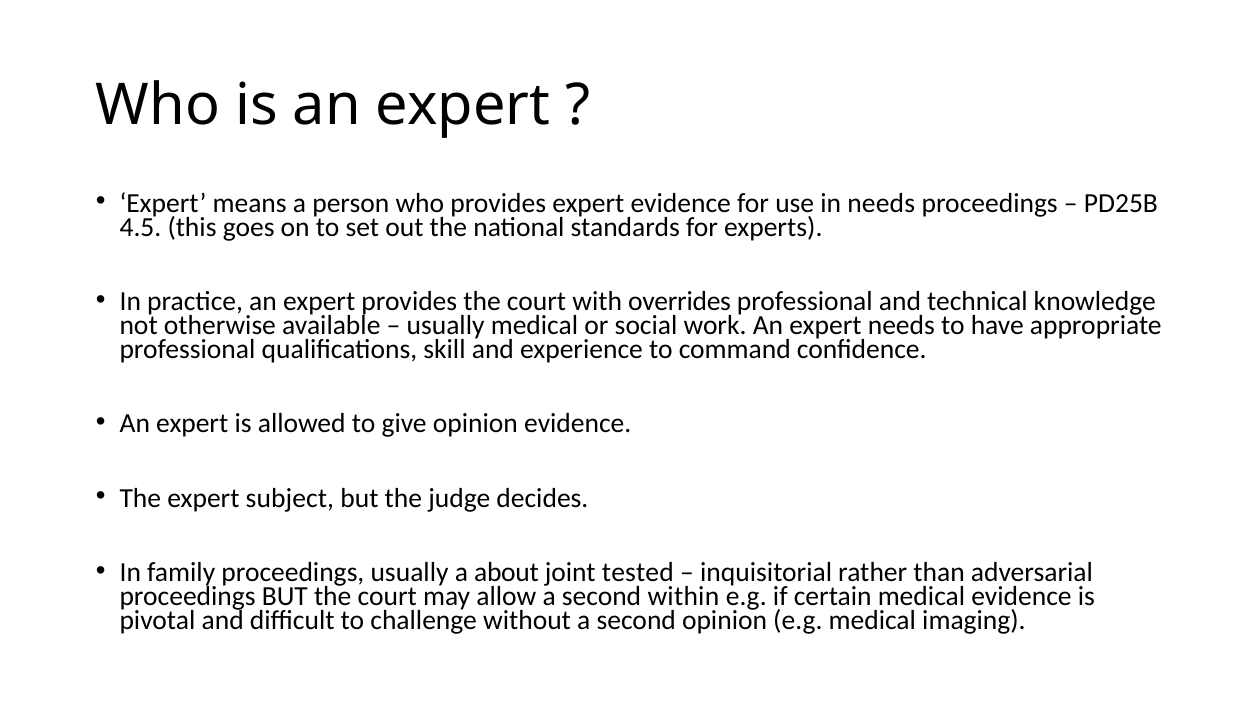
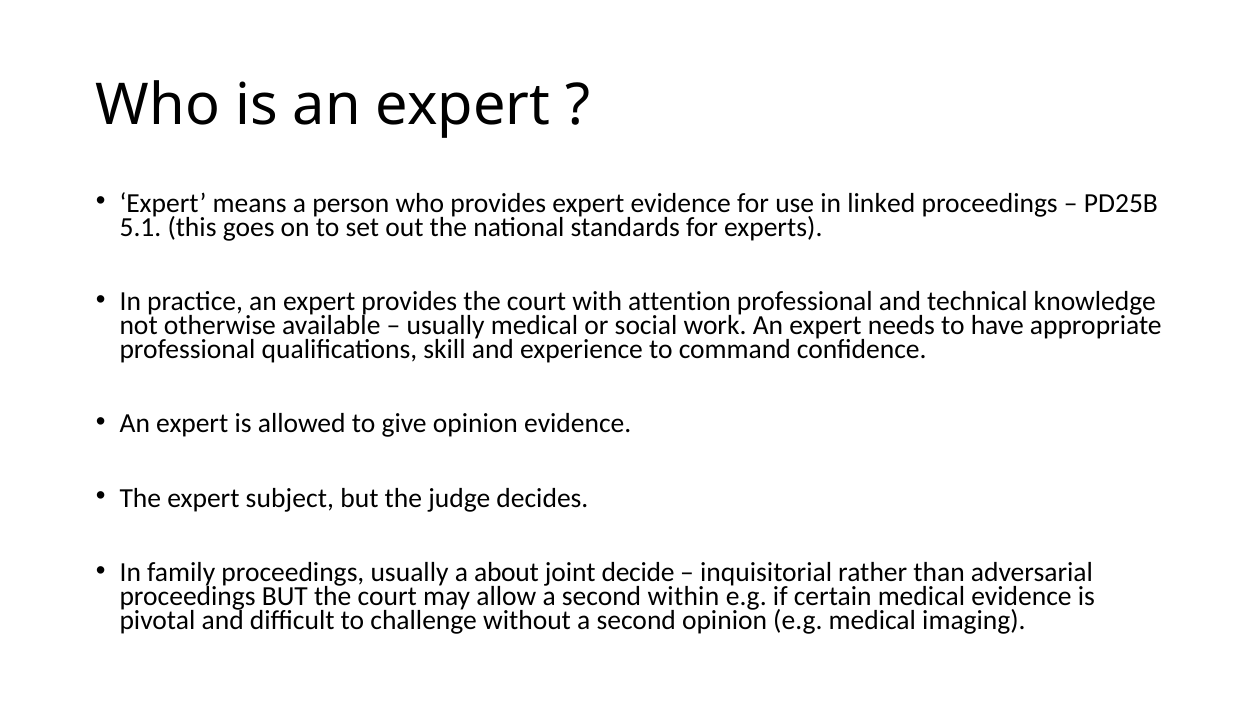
in needs: needs -> linked
4.5: 4.5 -> 5.1
overrides: overrides -> attention
tested: tested -> decide
